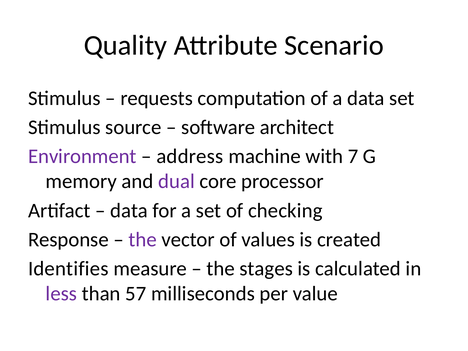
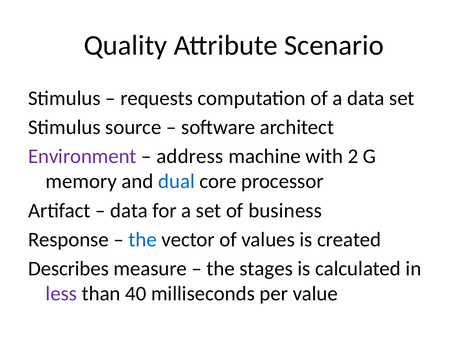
7: 7 -> 2
dual colour: purple -> blue
checking: checking -> business
the at (143, 240) colour: purple -> blue
Identifies: Identifies -> Describes
57: 57 -> 40
